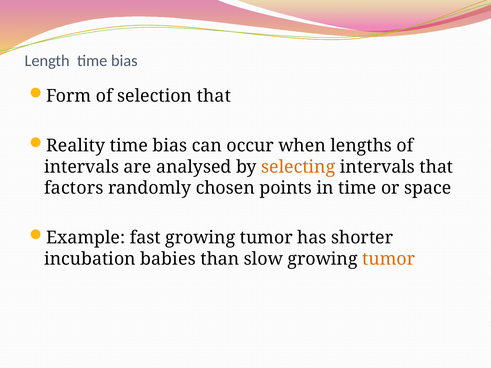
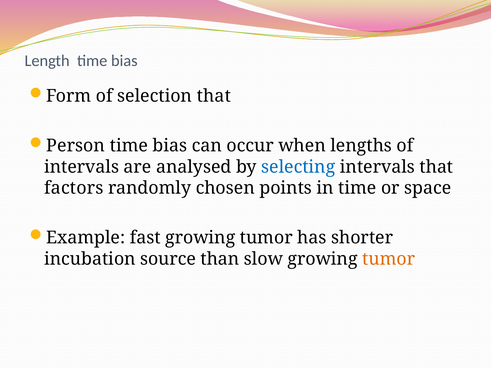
Reality: Reality -> Person
selecting colour: orange -> blue
babies: babies -> source
